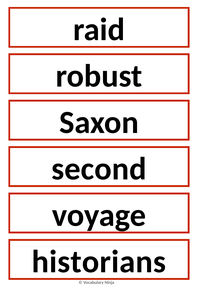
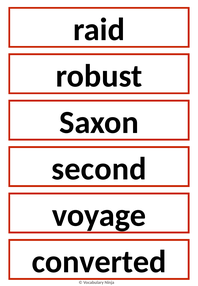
historians: historians -> converted
